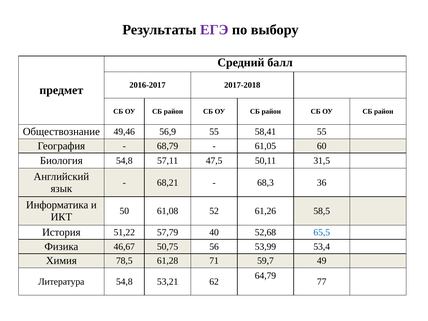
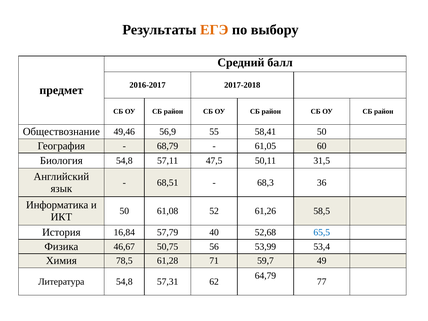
ЕГЭ colour: purple -> orange
58,41 55: 55 -> 50
68,21: 68,21 -> 68,51
51,22: 51,22 -> 16,84
53,21: 53,21 -> 57,31
